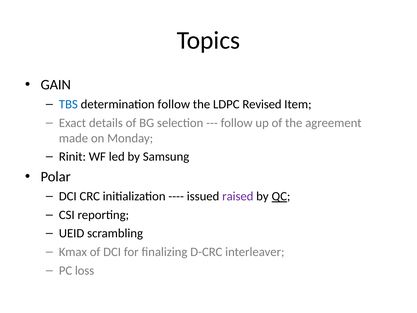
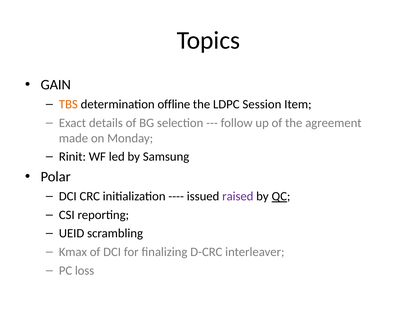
TBS colour: blue -> orange
determination follow: follow -> offline
Revised: Revised -> Session
